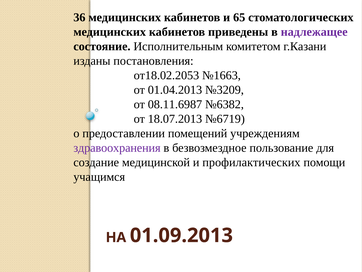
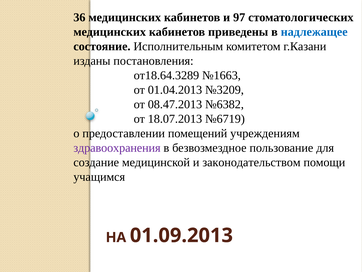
65: 65 -> 97
надлежащее colour: purple -> blue
от18.02.2053: от18.02.2053 -> от18.64.3289
08.11.6987: 08.11.6987 -> 08.47.2013
профилактических: профилактических -> законодательством
